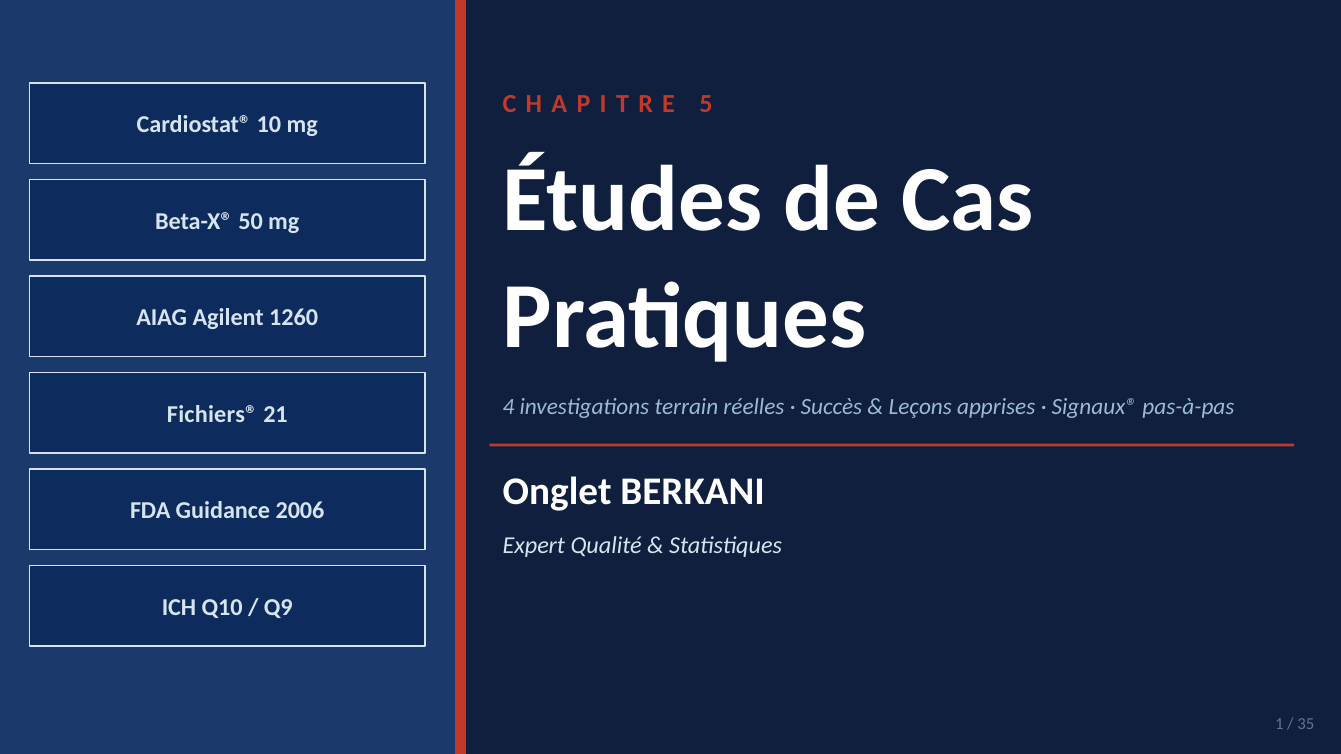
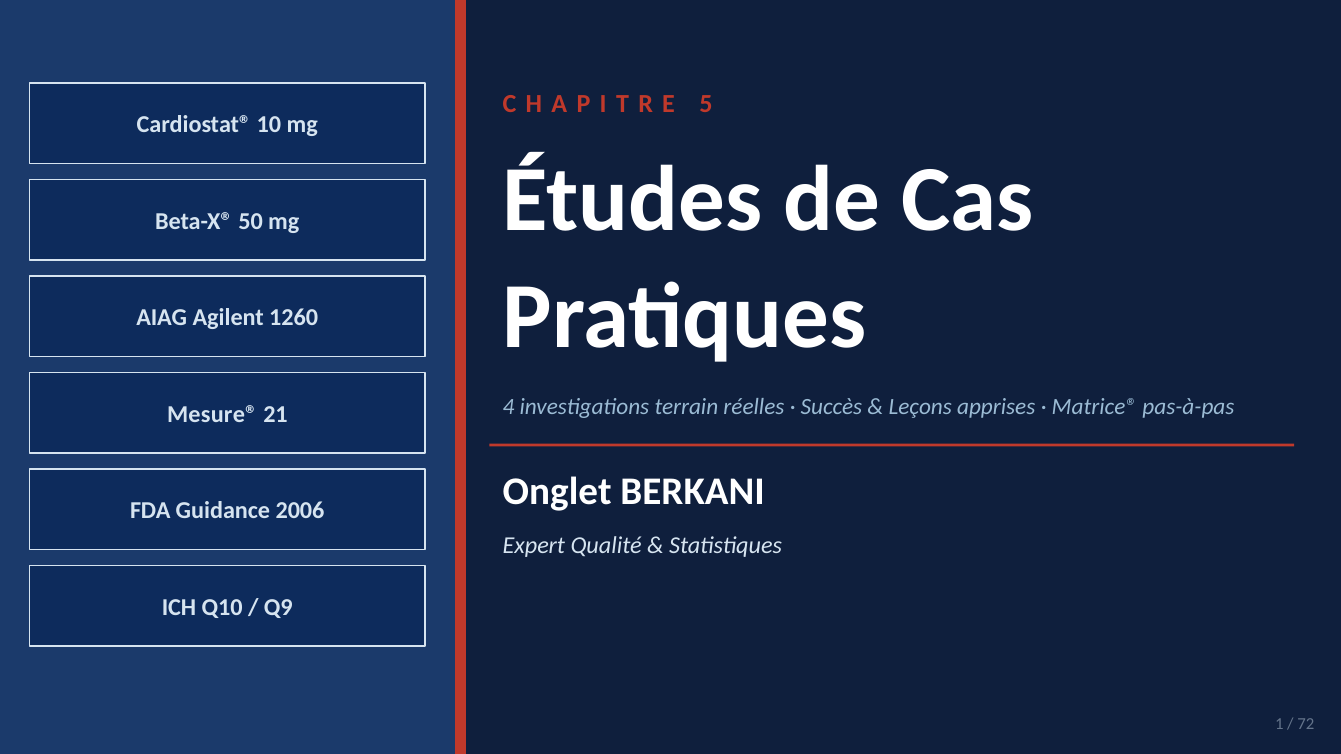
Signaux®: Signaux® -> Matrice®
Fichiers®: Fichiers® -> Mesure®
35: 35 -> 72
